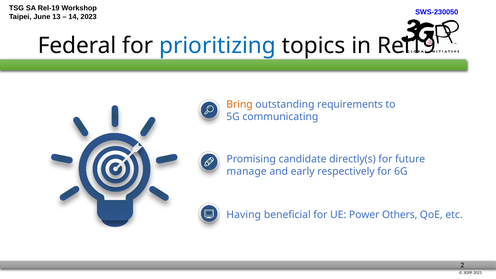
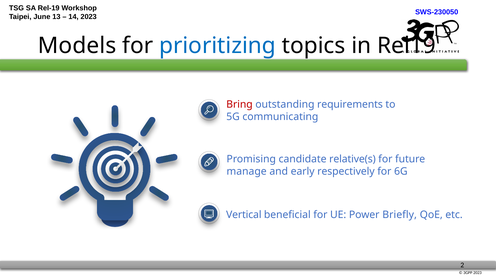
Federal: Federal -> Models
Bring colour: orange -> red
directly(s: directly(s -> relative(s
Having: Having -> Vertical
Others: Others -> Briefly
